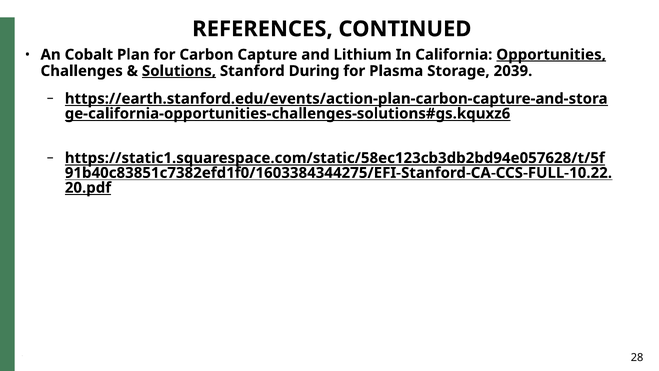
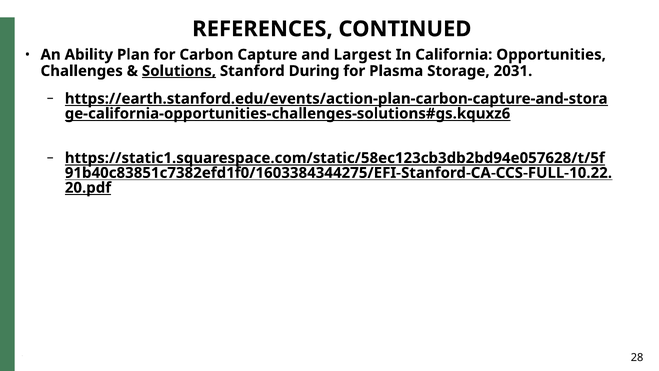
Cobalt: Cobalt -> Ability
Lithium: Lithium -> Largest
Opportunities underline: present -> none
2039: 2039 -> 2031
